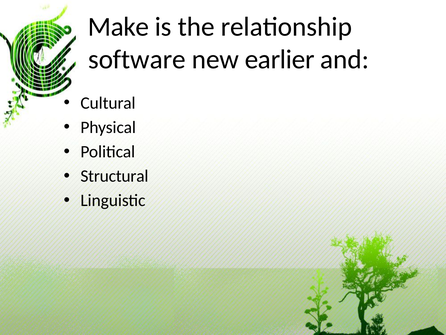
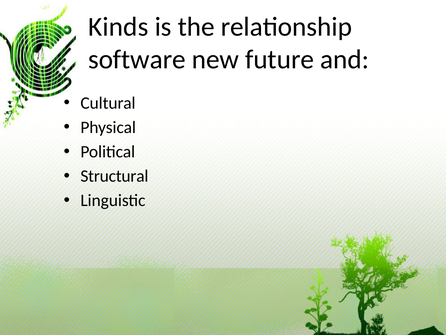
Make: Make -> Kinds
earlier: earlier -> future
